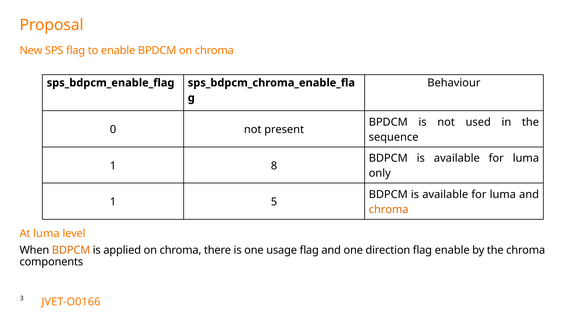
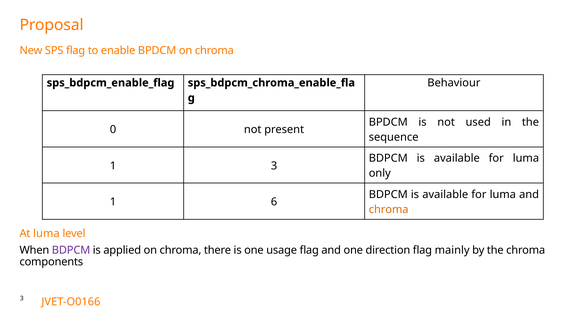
1 8: 8 -> 3
5: 5 -> 6
BDPCM at (71, 251) colour: orange -> purple
flag enable: enable -> mainly
